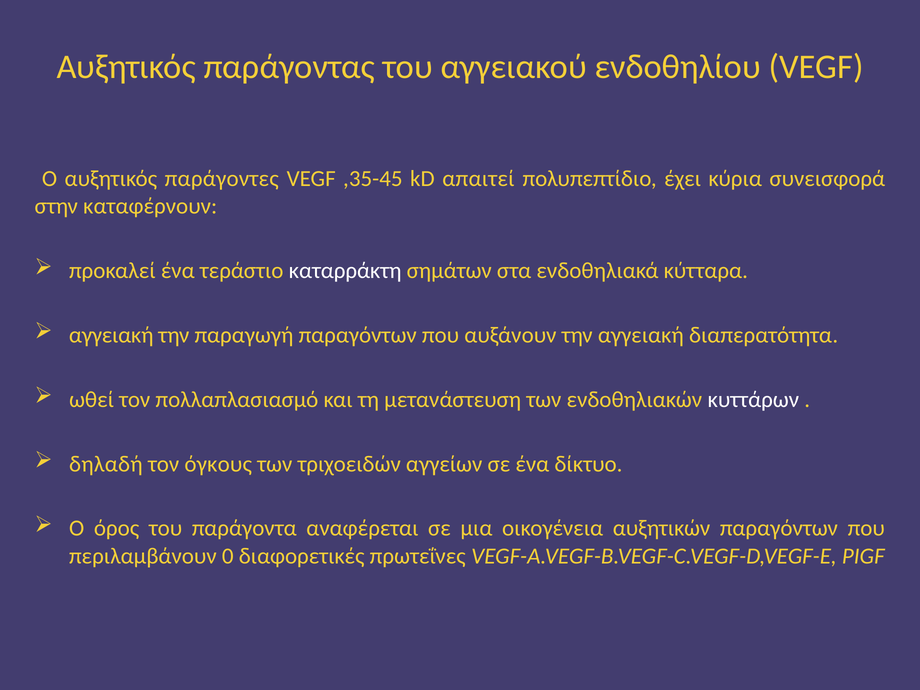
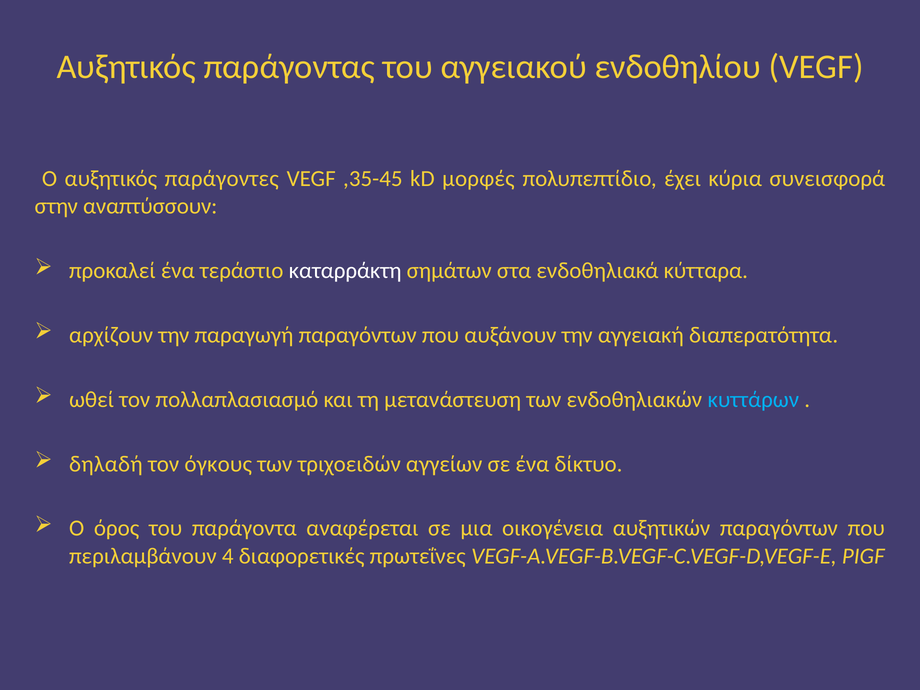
απαιτεί: απαιτεί -> μορφές
καταφέρνουν: καταφέρνουν -> αναπτύσσουν
αγγειακή at (111, 335): αγγειακή -> αρχίζουν
κυττάρων colour: white -> light blue
0: 0 -> 4
